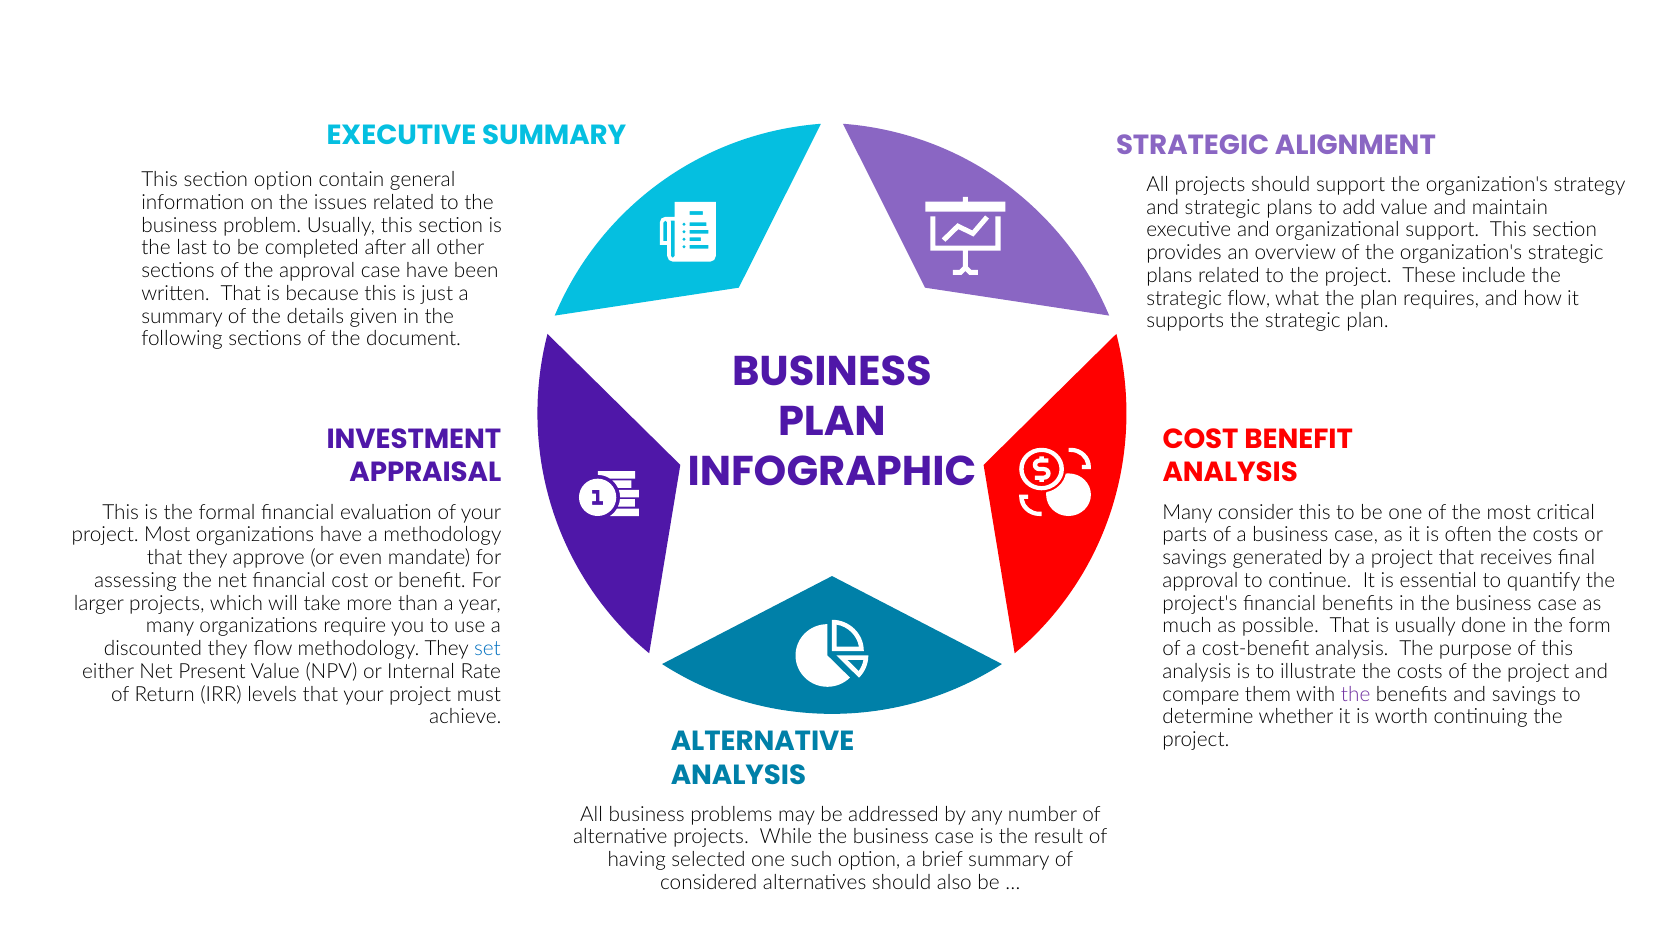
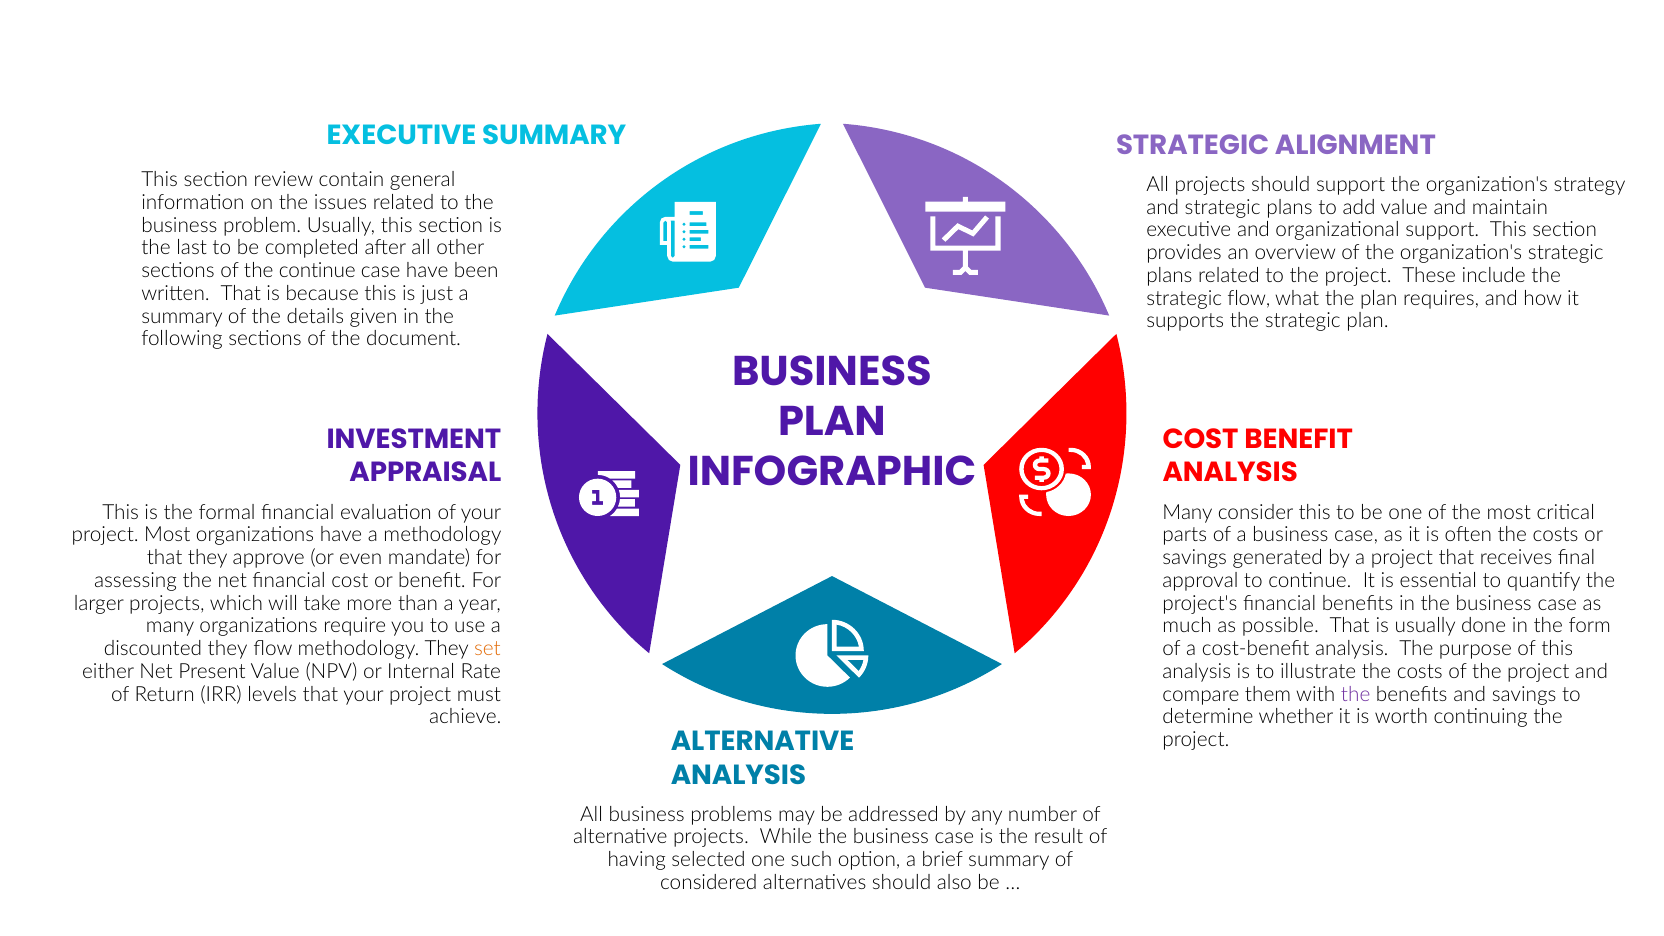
section option: option -> review
the approval: approval -> continue
set colour: blue -> orange
